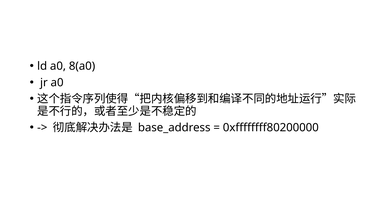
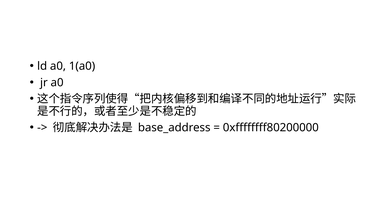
8(a0: 8(a0 -> 1(a0
